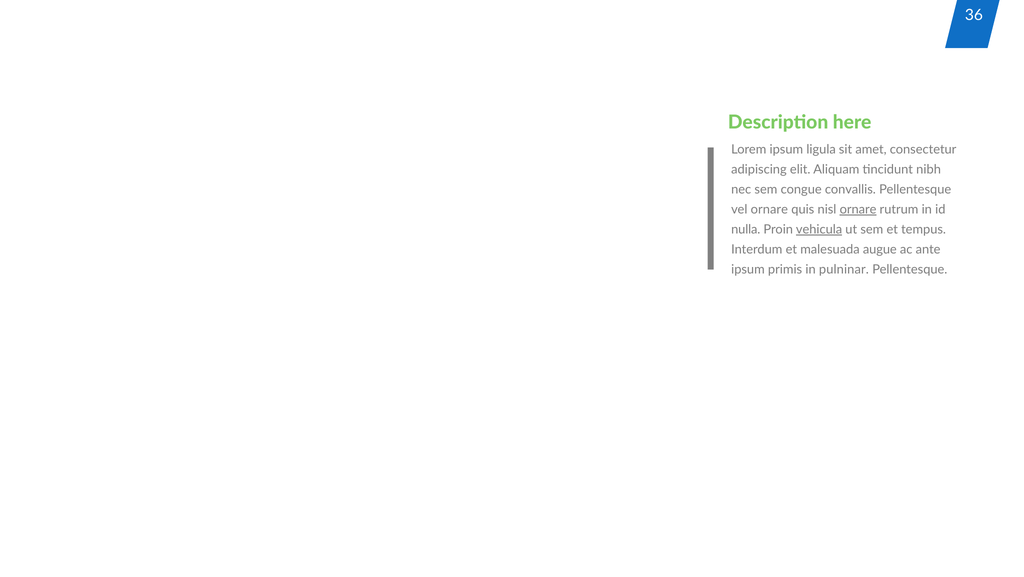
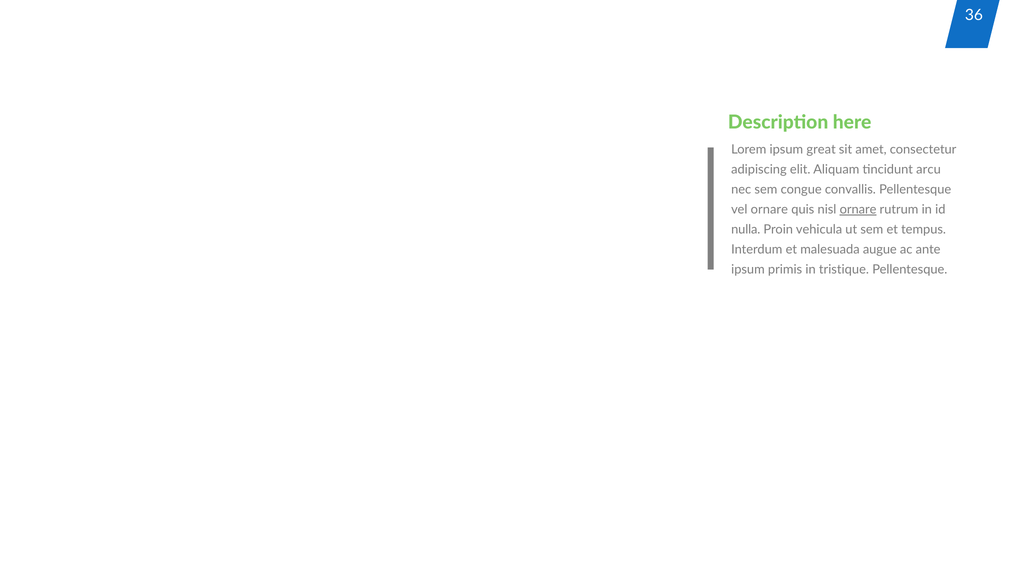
ligula: ligula -> great
nibh: nibh -> arcu
vehicula underline: present -> none
pulninar: pulninar -> tristique
